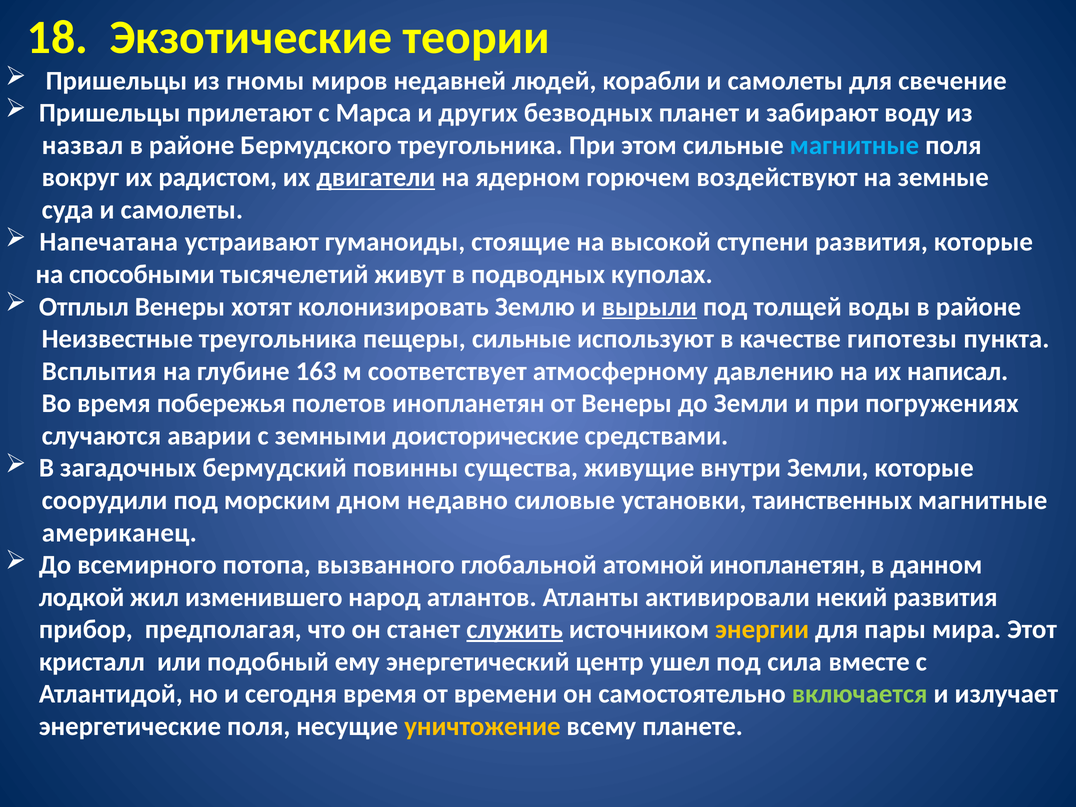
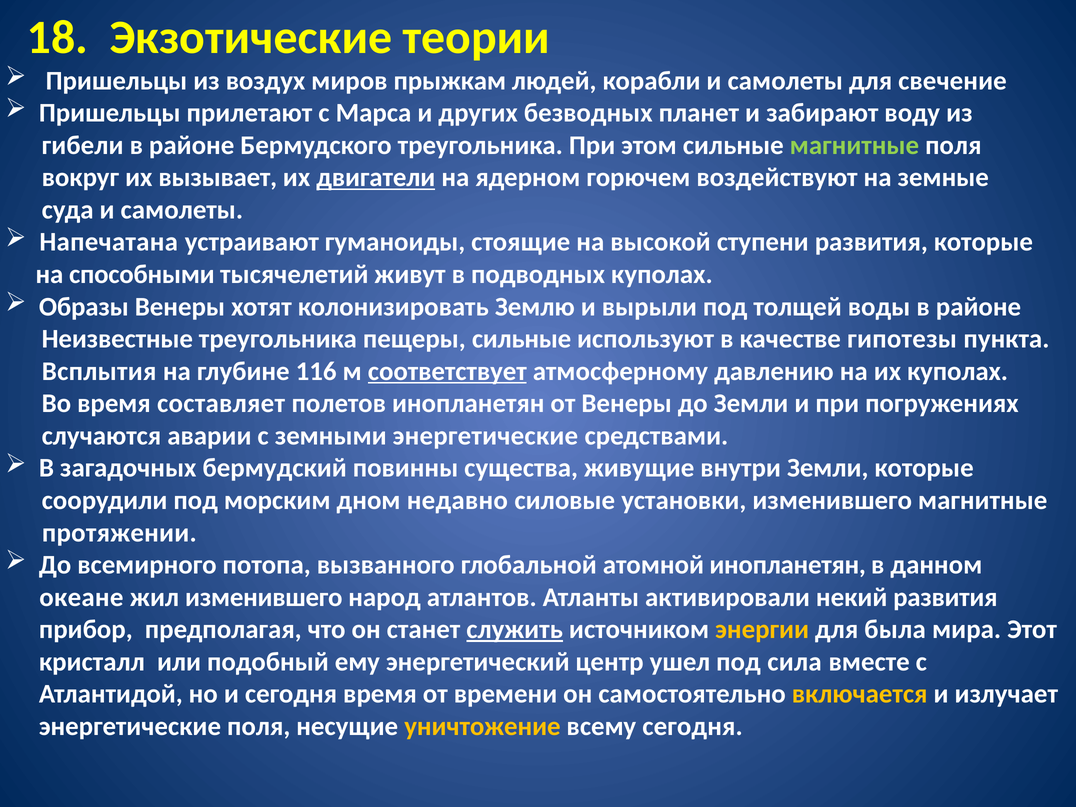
гномы: гномы -> воздух
недавней: недавней -> прыжкам
назвал: назвал -> гибели
магнитные at (854, 145) colour: light blue -> light green
радистом: радистом -> вызывает
Отплыл: Отплыл -> Образы
вырыли underline: present -> none
163: 163 -> 116
соответствует underline: none -> present
их написал: написал -> куполах
побережья: побережья -> составляет
земными доисторические: доисторические -> энергетические
установки таинственных: таинственных -> изменившего
американец: американец -> протяжении
лодкой: лодкой -> океане
пары: пары -> была
включается colour: light green -> yellow
всему планете: планете -> сегодня
